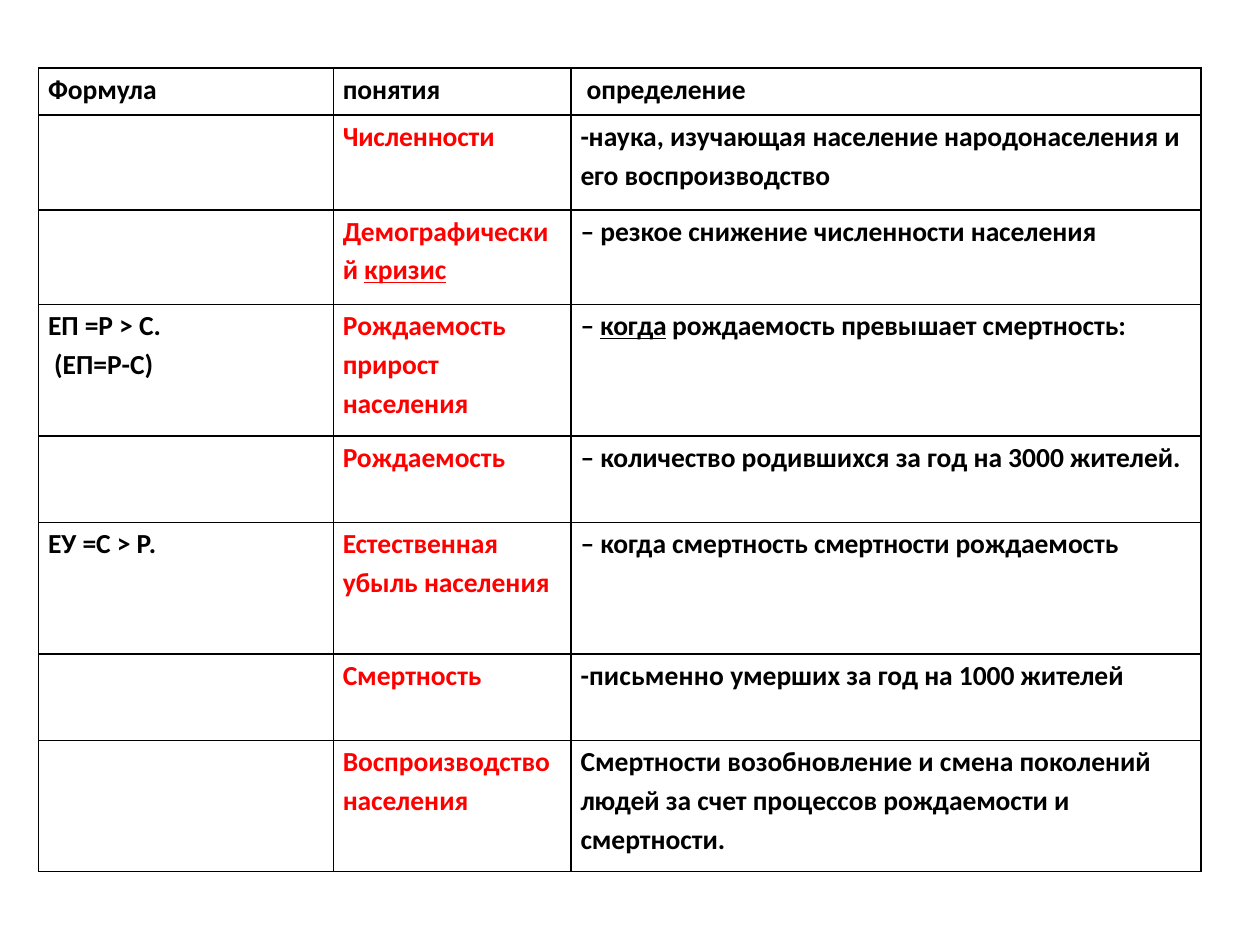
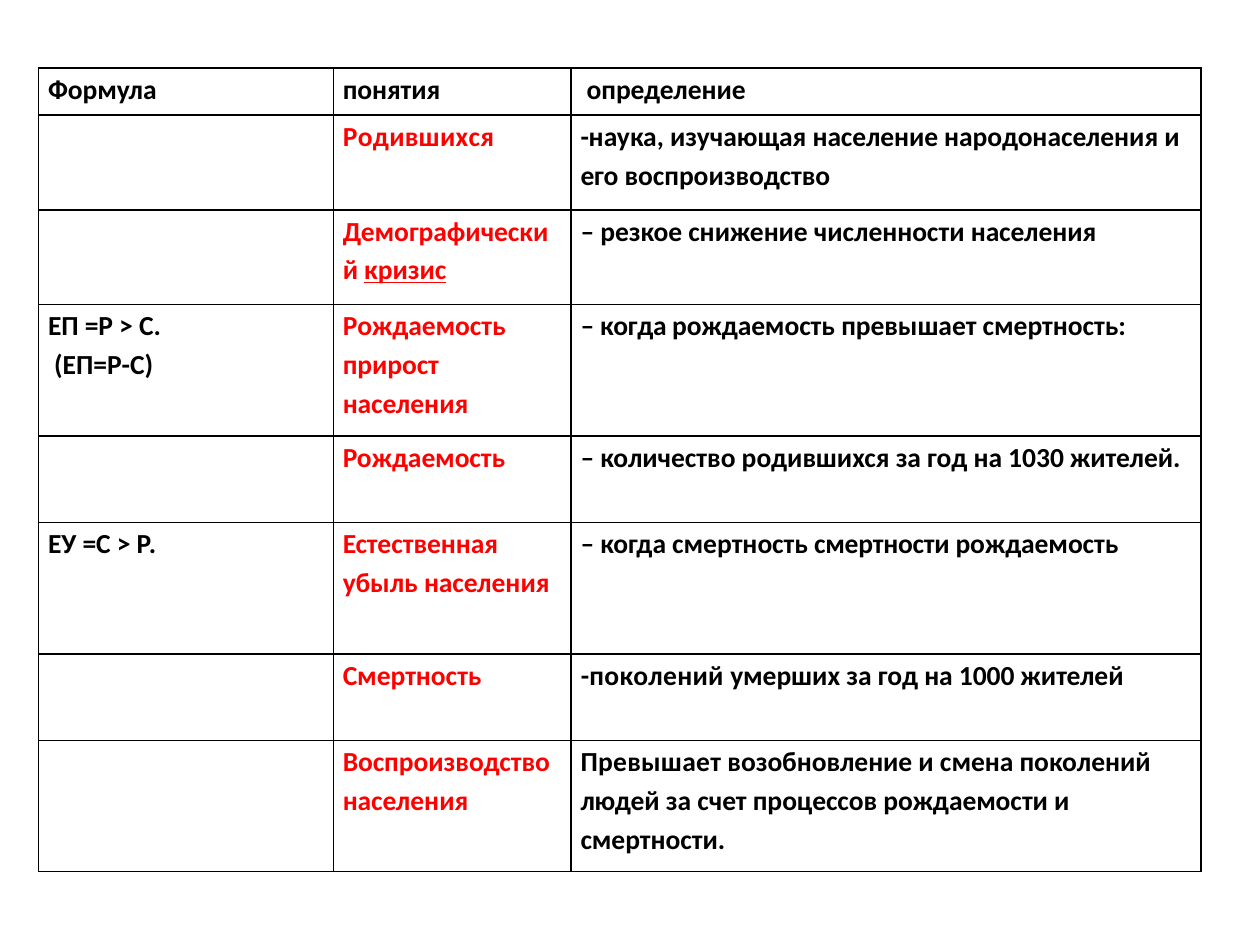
Численности at (419, 137): Численности -> Родившихся
когда at (633, 327) underline: present -> none
3000: 3000 -> 1030
Смертность письменно: письменно -> поколений
Смертности at (651, 763): Смертности -> Превышает
